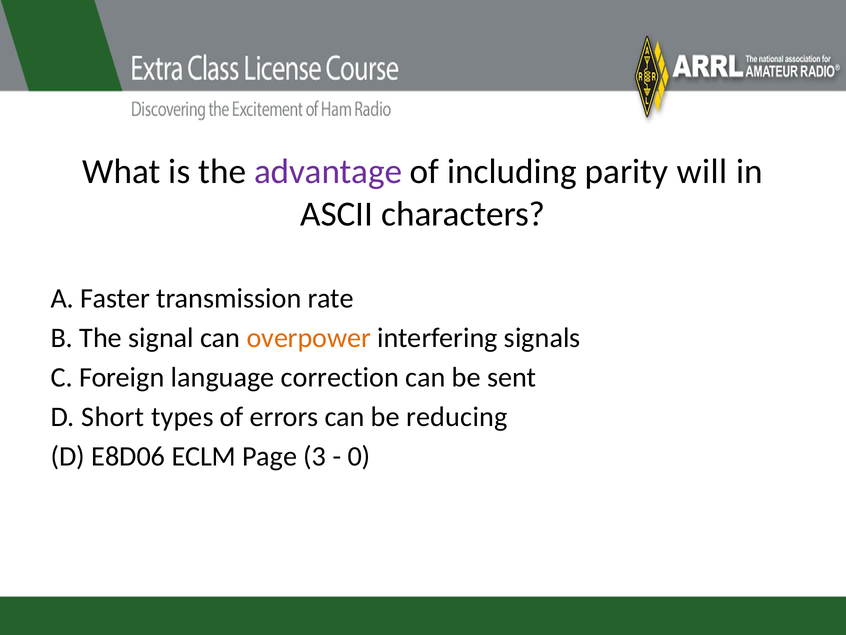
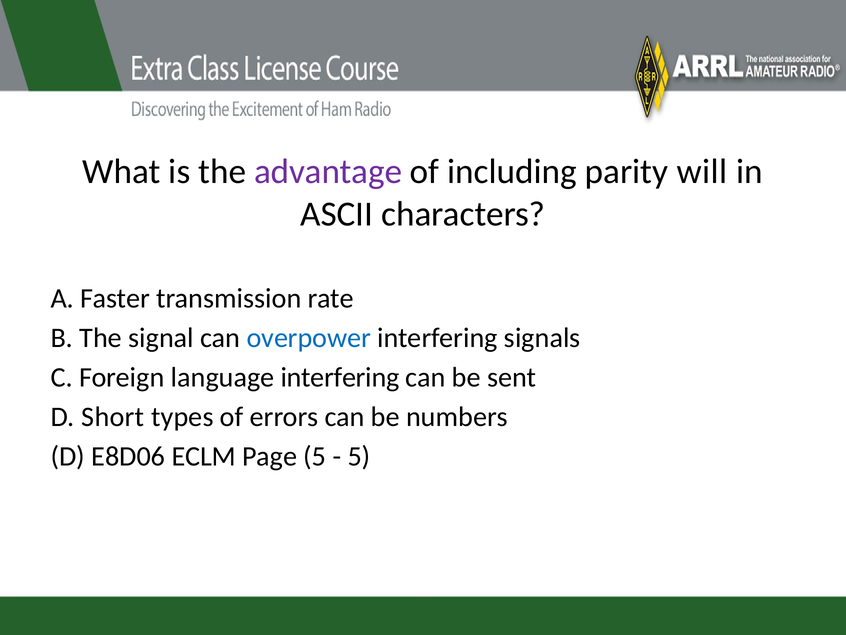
overpower colour: orange -> blue
language correction: correction -> interfering
reducing: reducing -> numbers
Page 3: 3 -> 5
0 at (359, 456): 0 -> 5
